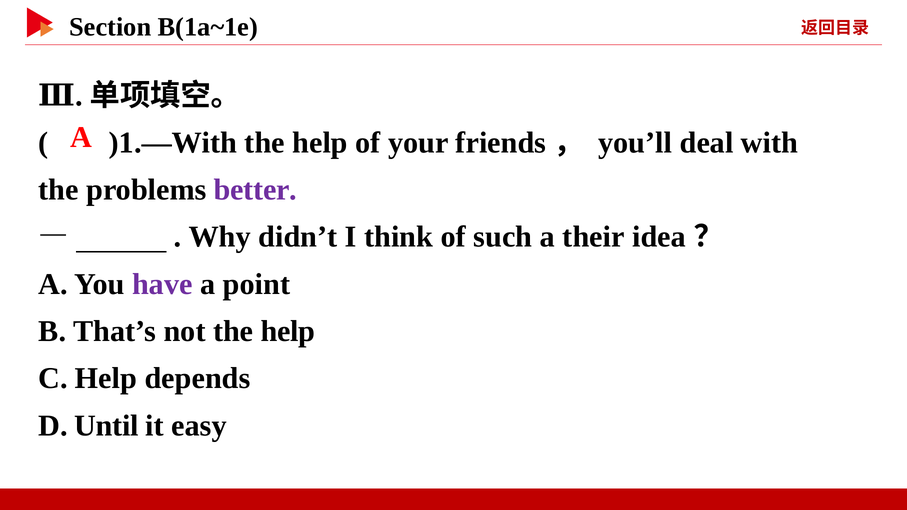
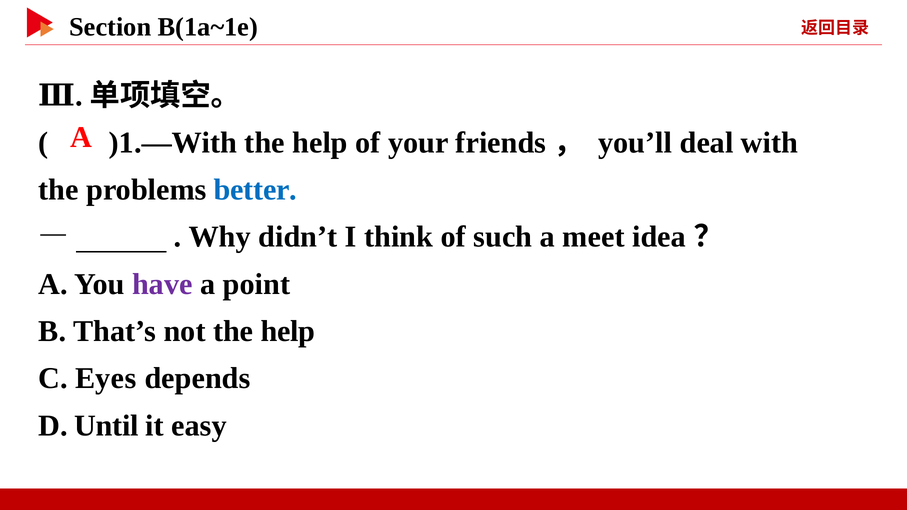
better colour: purple -> blue
their: their -> meet
C Help: Help -> Eyes
